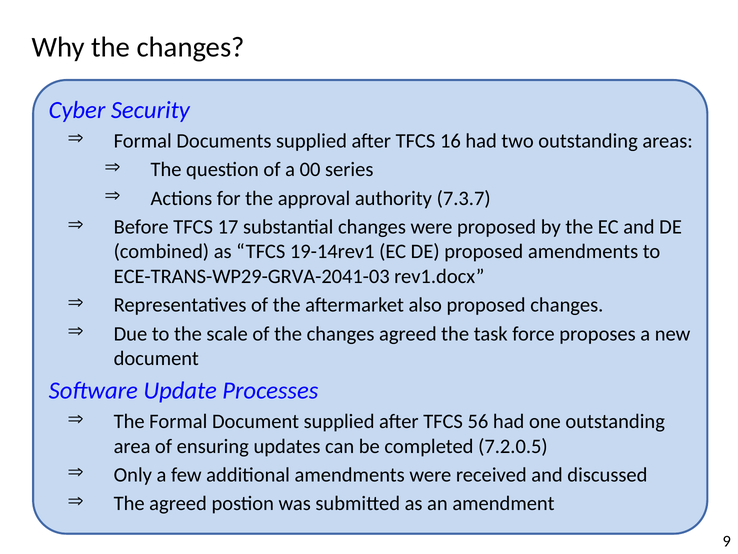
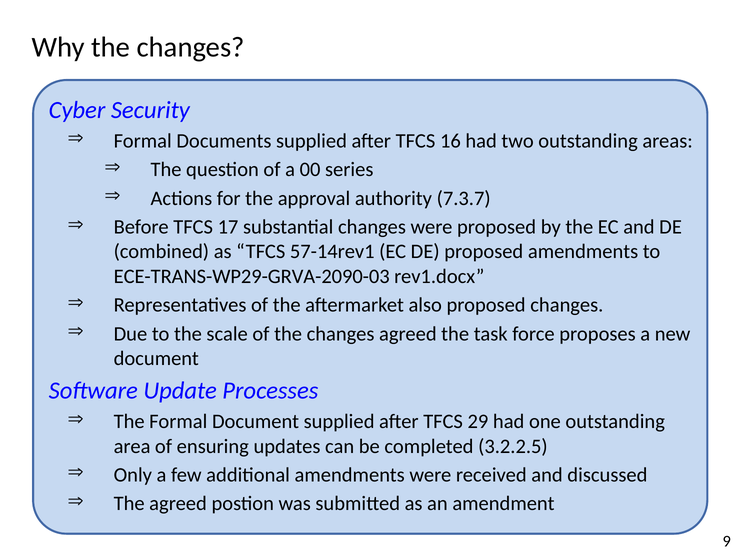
19-14rev1: 19-14rev1 -> 57-14rev1
ECE-TRANS-WP29-GRVA-2041-03: ECE-TRANS-WP29-GRVA-2041-03 -> ECE-TRANS-WP29-GRVA-2090-03
56: 56 -> 29
7.2.0.5: 7.2.0.5 -> 3.2.2.5
